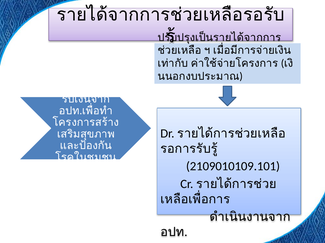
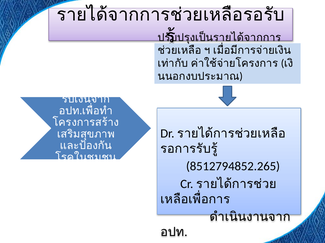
2109010109.101: 2109010109.101 -> 8512794852.265
